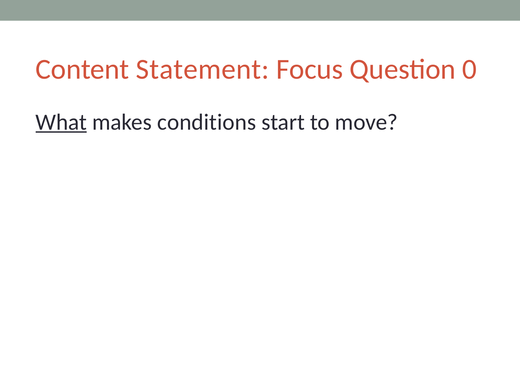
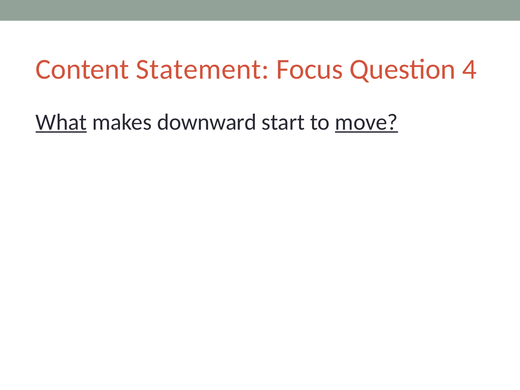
0: 0 -> 4
conditions: conditions -> downward
move underline: none -> present
